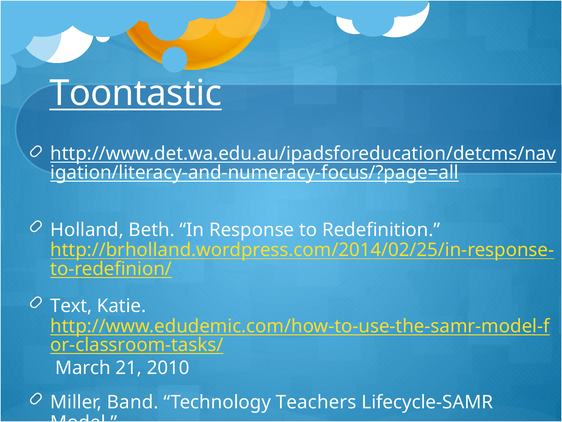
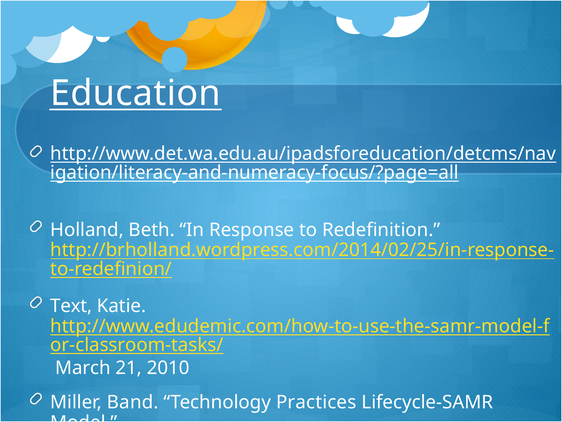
Toontastic: Toontastic -> Education
Teachers: Teachers -> Practices
